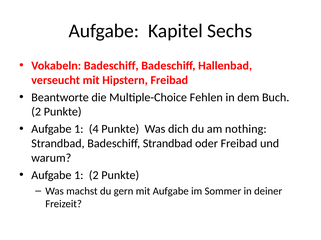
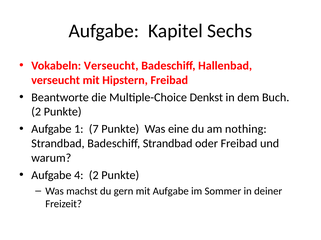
Vokabeln Badeschiff: Badeschiff -> Verseucht
Fehlen: Fehlen -> Denkst
4: 4 -> 7
dich: dich -> eine
1 at (79, 176): 1 -> 4
